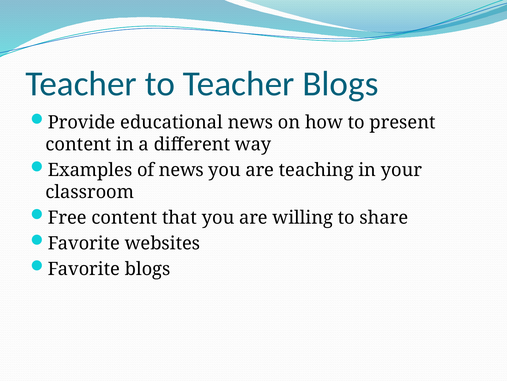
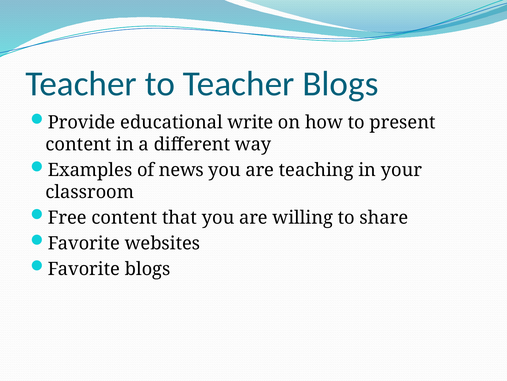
educational news: news -> write
